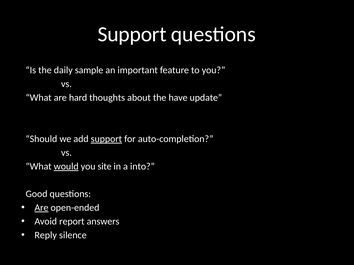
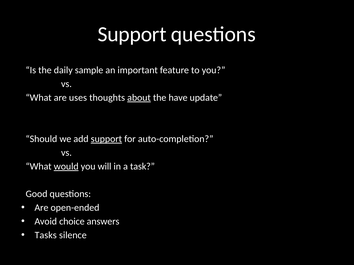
hard: hard -> uses
about underline: none -> present
site: site -> will
into: into -> task
Are at (41, 208) underline: present -> none
report: report -> choice
Reply: Reply -> Tasks
